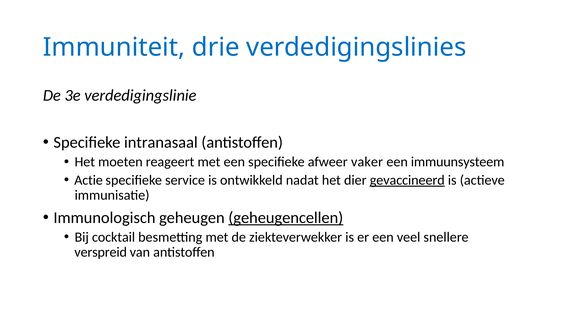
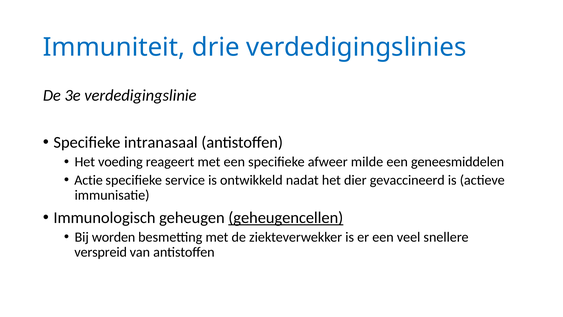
moeten: moeten -> voeding
vaker: vaker -> milde
immuunsysteem: immuunsysteem -> geneesmiddelen
gevaccineerd underline: present -> none
cocktail: cocktail -> worden
